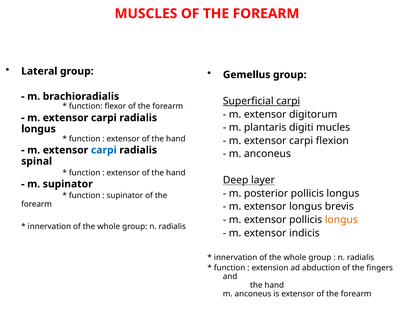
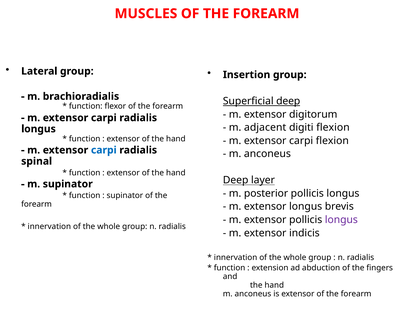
Gemellus: Gemellus -> Insertion
Superficial carpi: carpi -> deep
plantaris: plantaris -> adjacent
digiti mucles: mucles -> flexion
longus at (341, 220) colour: orange -> purple
